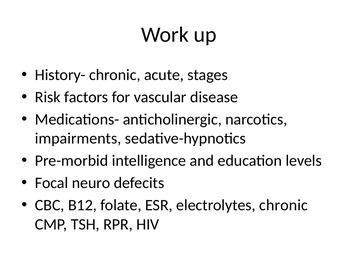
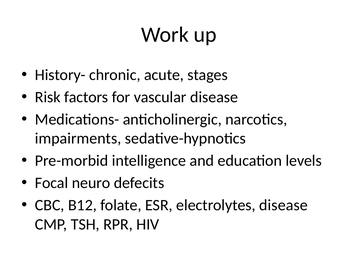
electrolytes chronic: chronic -> disease
